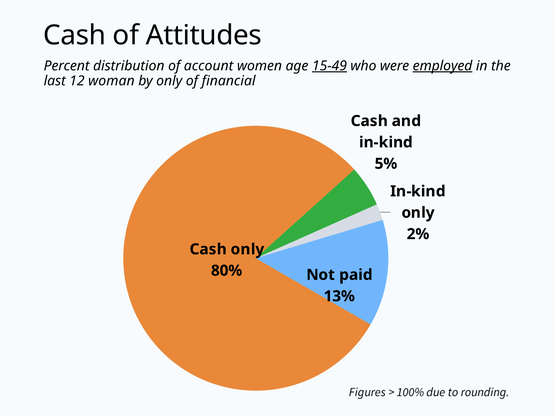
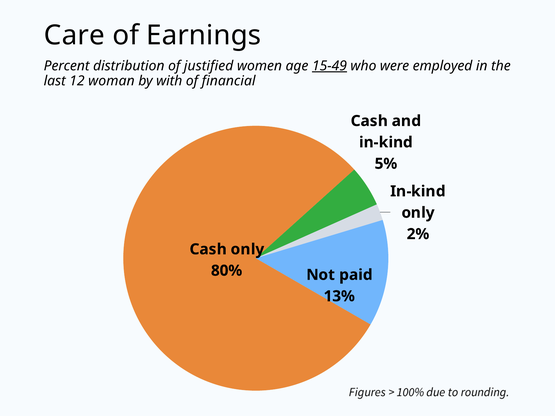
Cash at (75, 35): Cash -> Care
Attitudes: Attitudes -> Earnings
account: account -> justified
employed underline: present -> none
by only: only -> with
